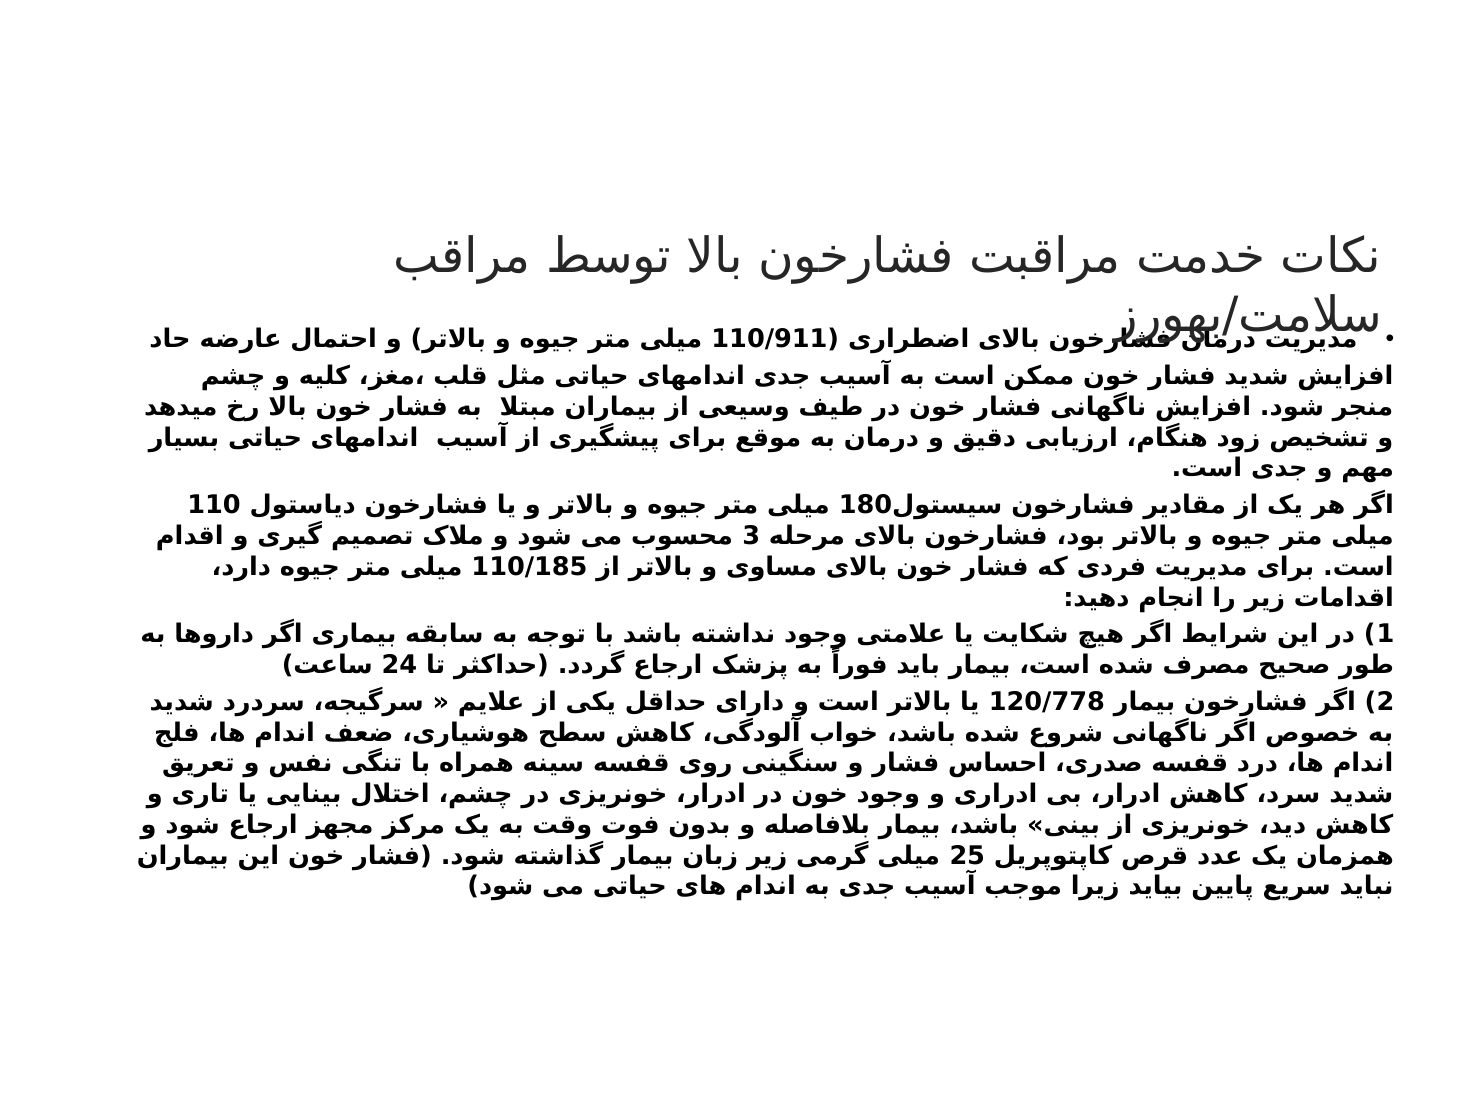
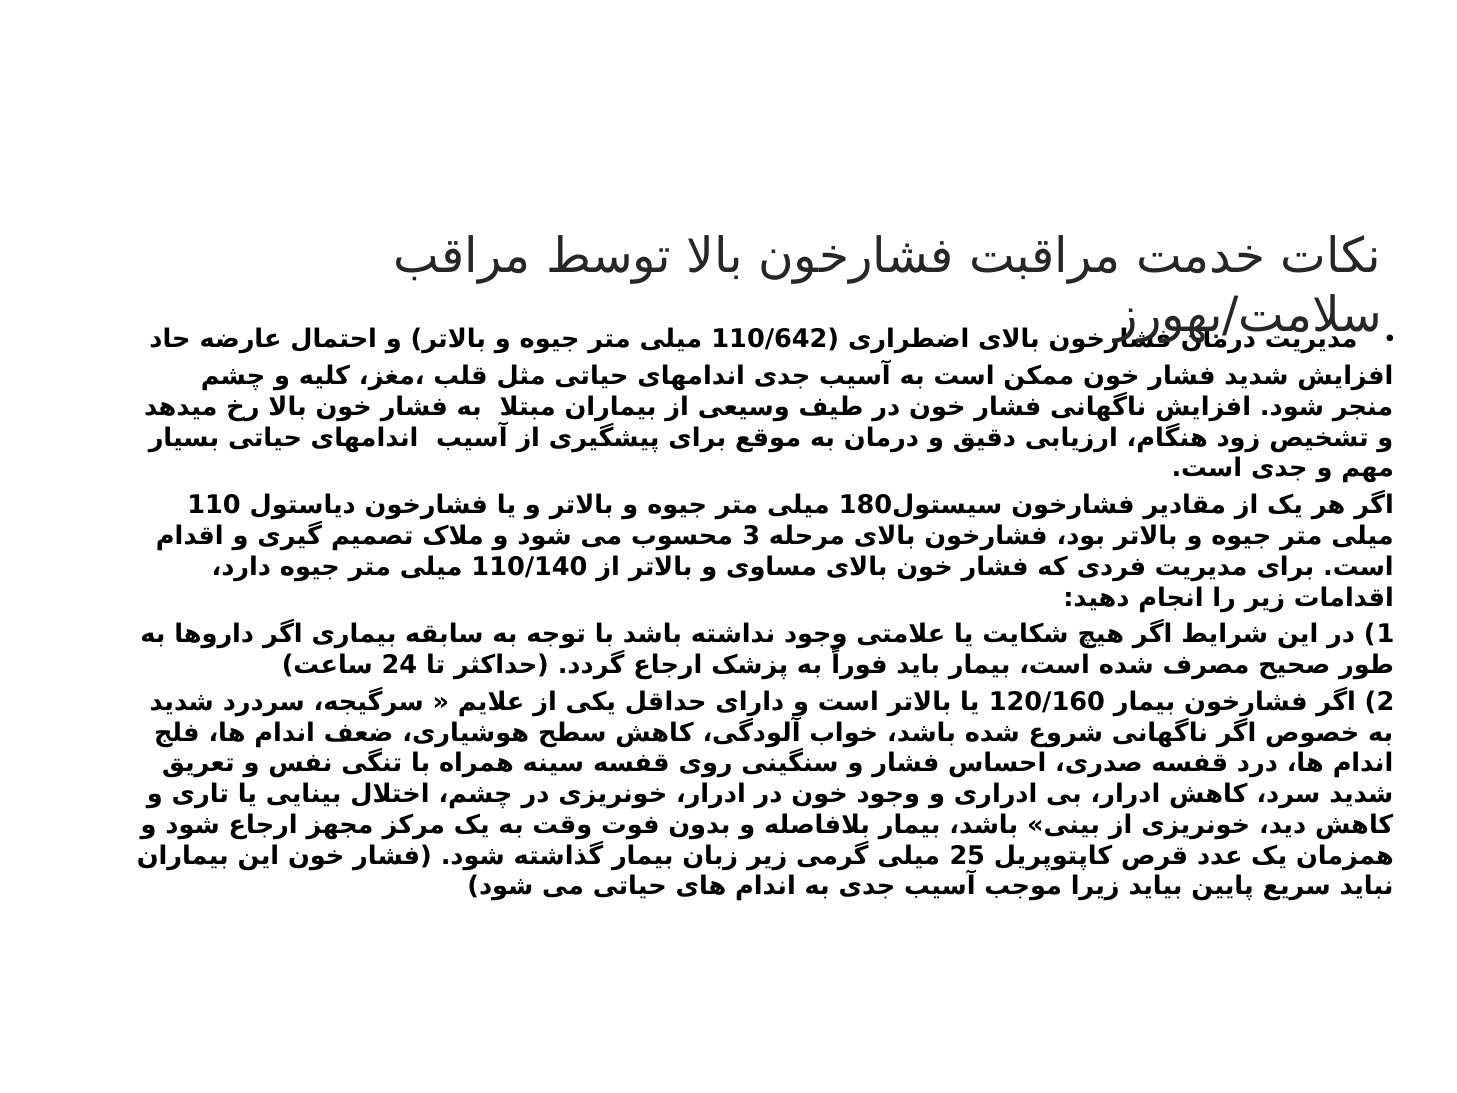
110/911: 110/911 -> 110/642
110/185: 110/185 -> 110/140
120/778: 120/778 -> 120/160
